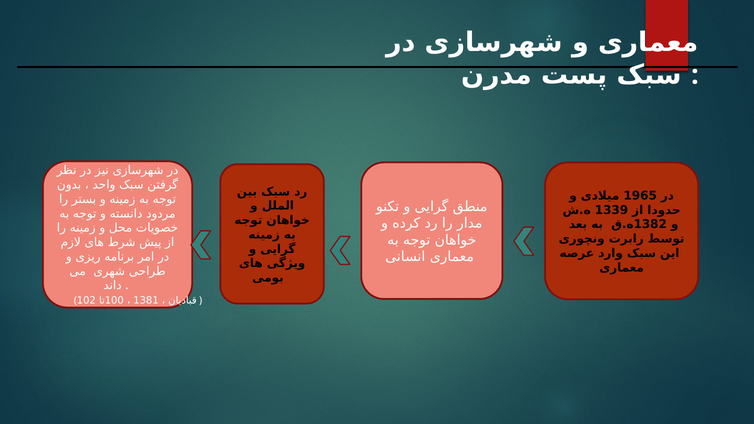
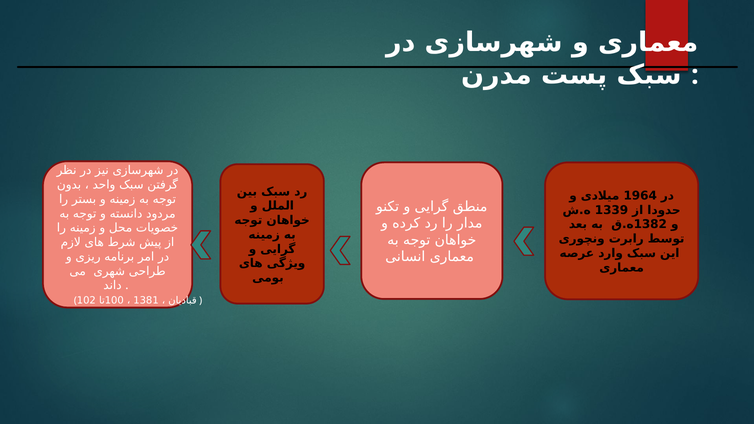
1965: 1965 -> 1964
